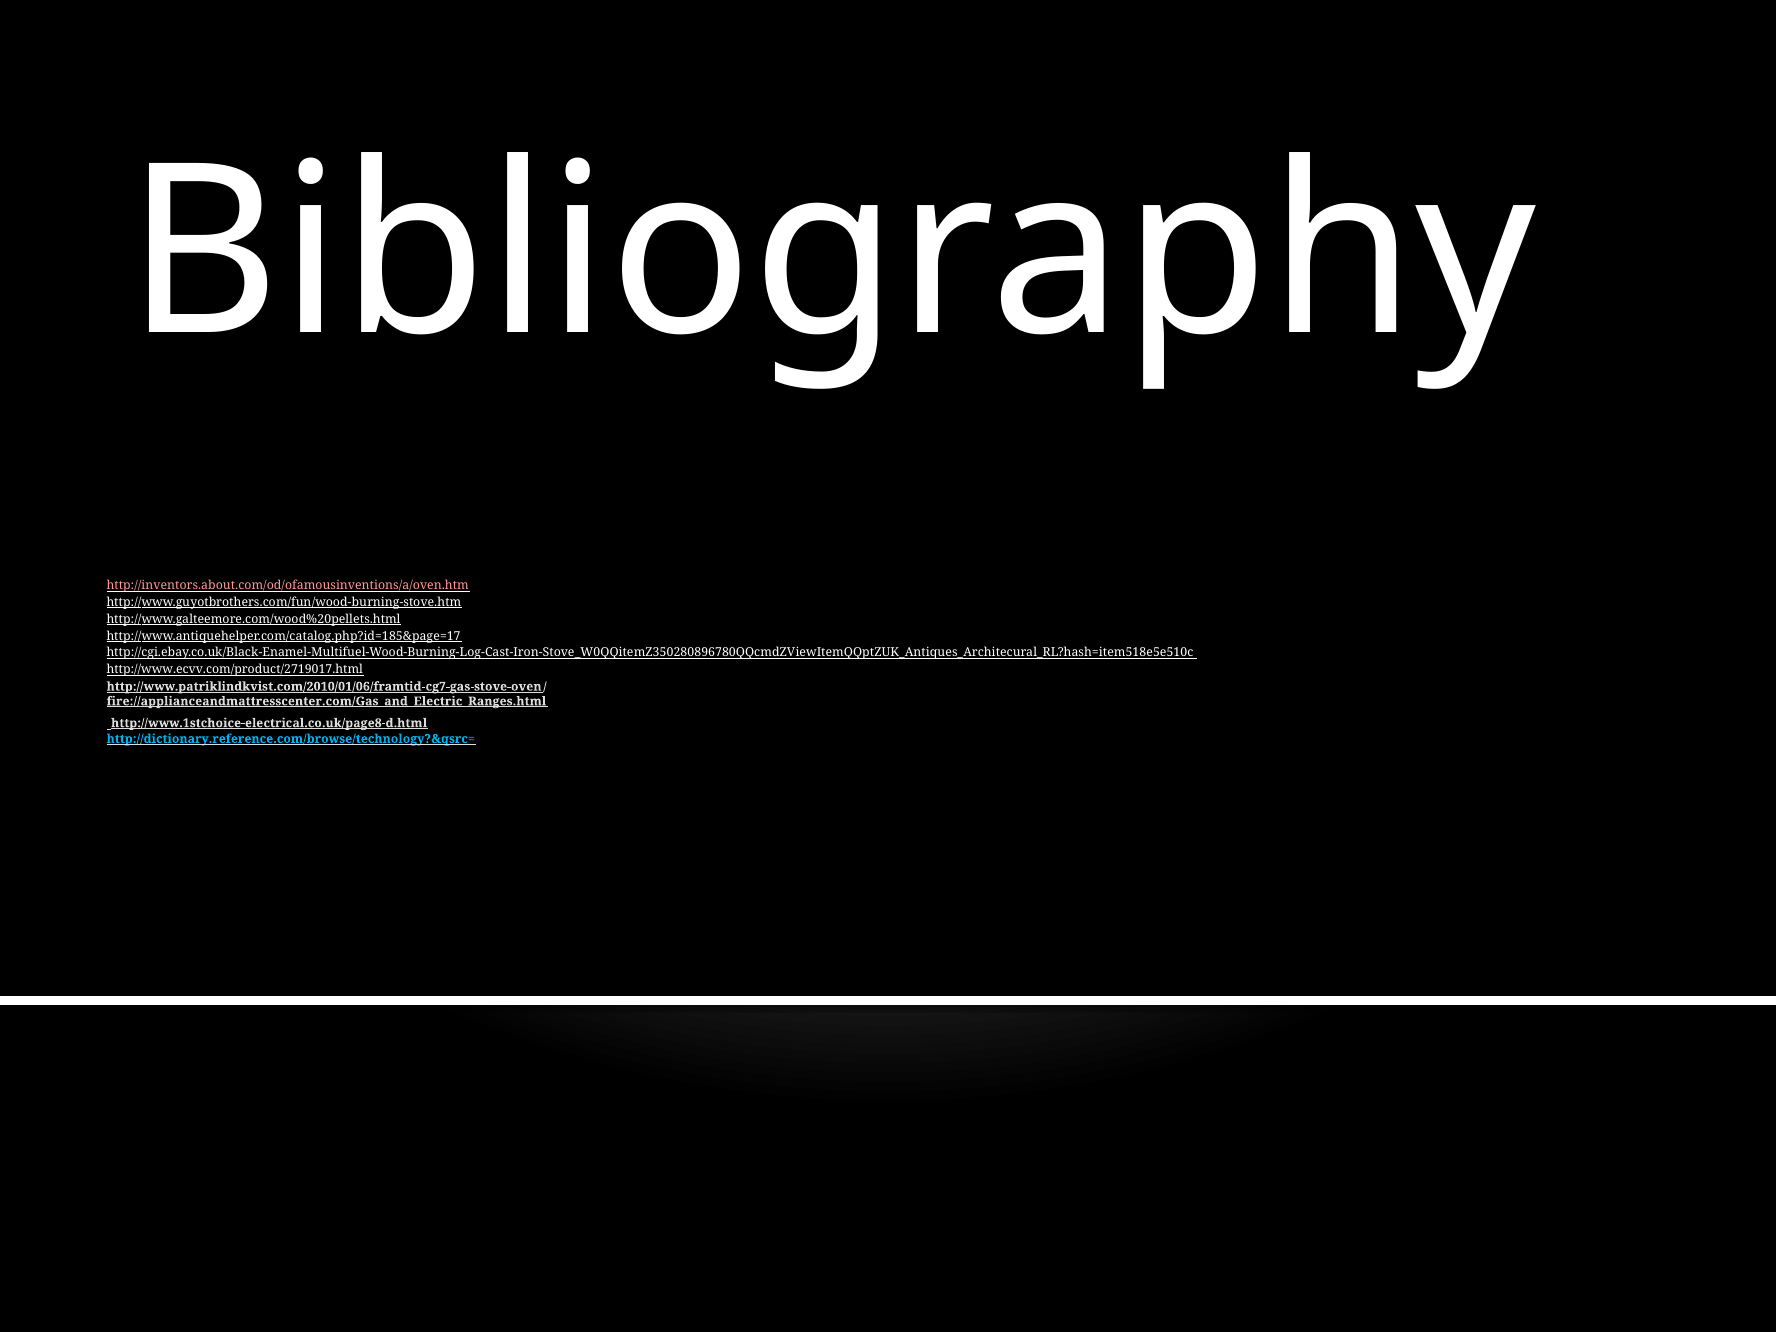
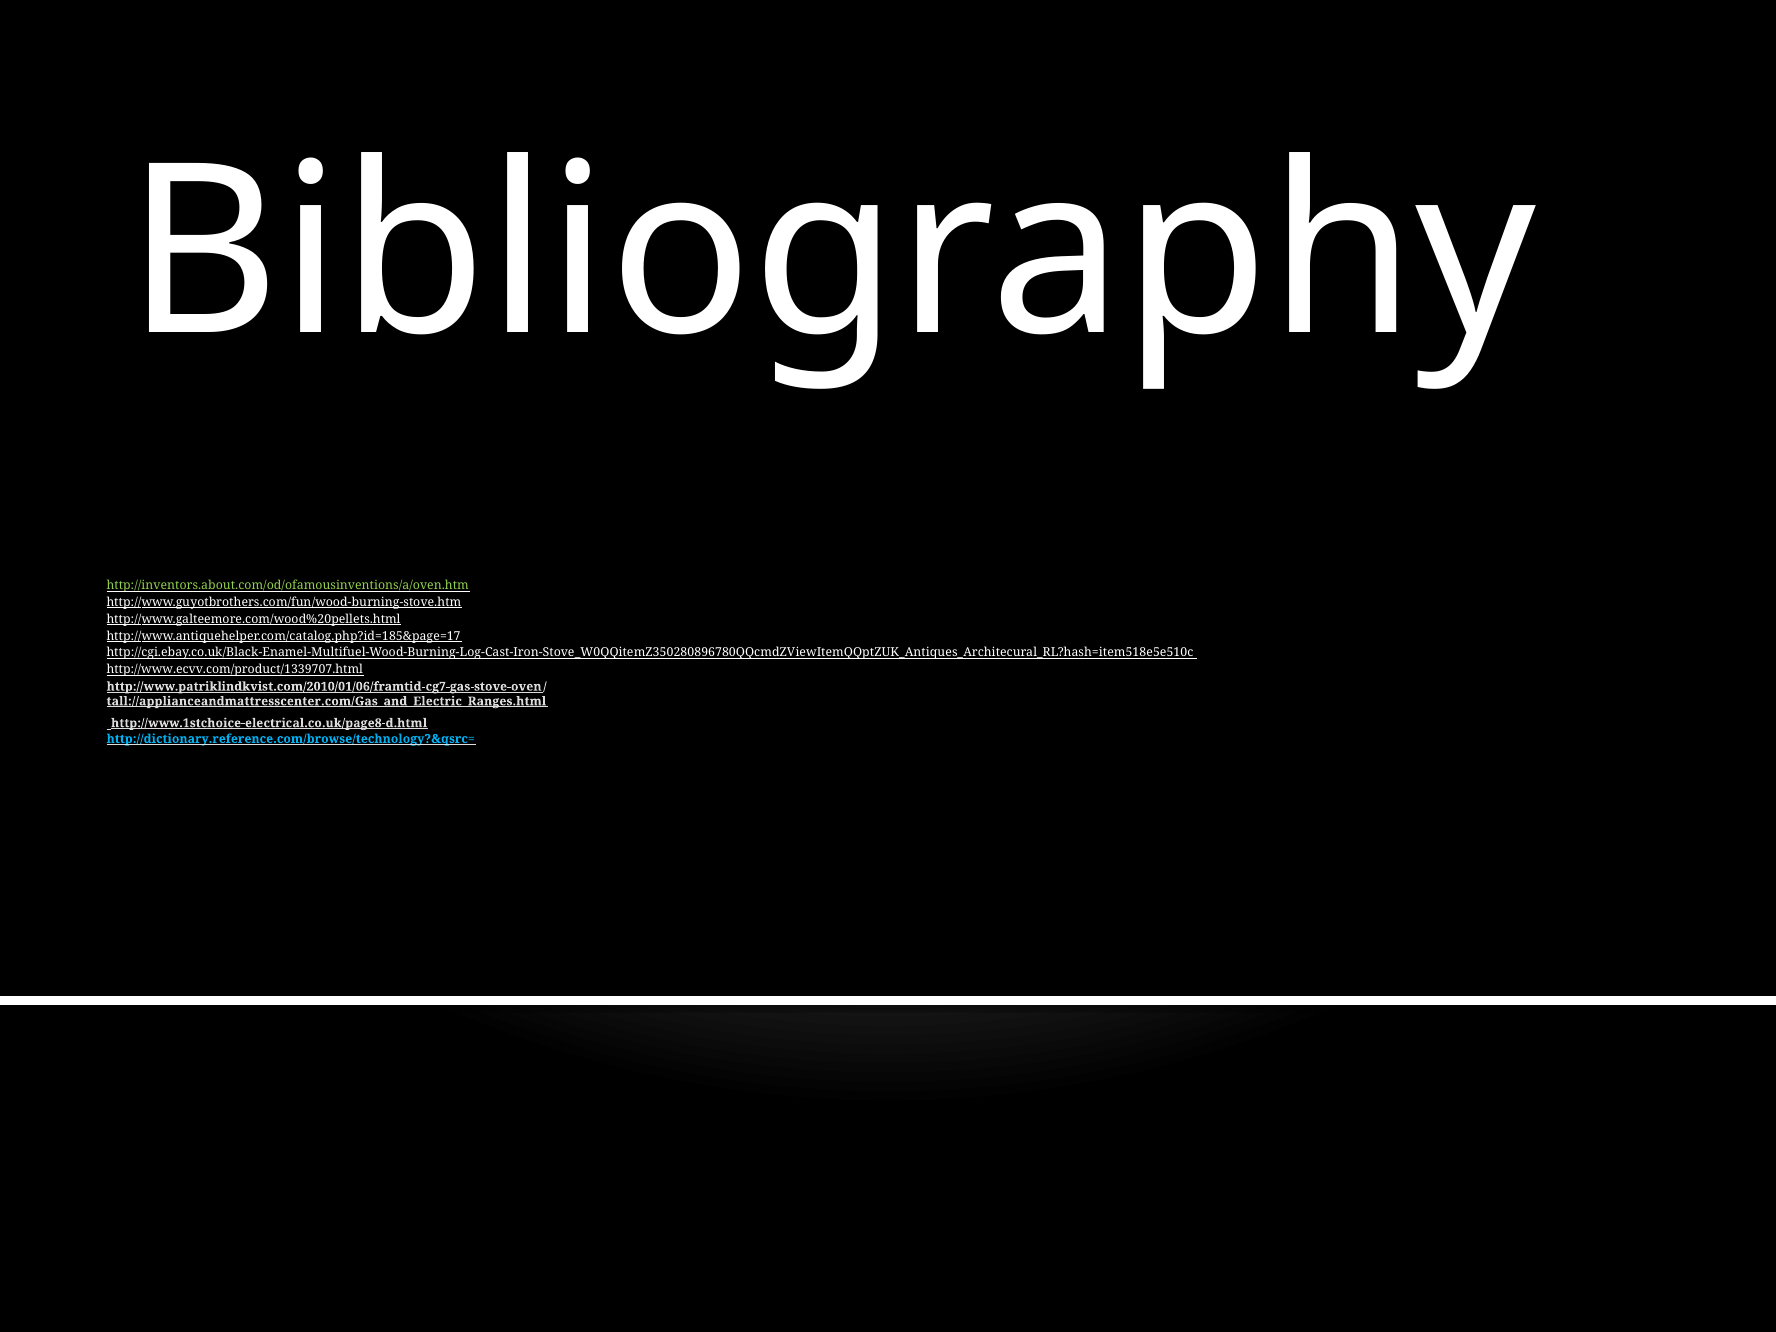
http://inventors.about.com/od/ofamousinventions/a/oven.htm colour: pink -> light green
http://www.ecvv.com/product/2719017.html: http://www.ecvv.com/product/2719017.html -> http://www.ecvv.com/product/1339707.html
fire://applianceandmattresscenter.com/Gas_and_Electric_Ranges.html: fire://applianceandmattresscenter.com/Gas_and_Electric_Ranges.html -> tall://applianceandmattresscenter.com/Gas_and_Electric_Ranges.html
